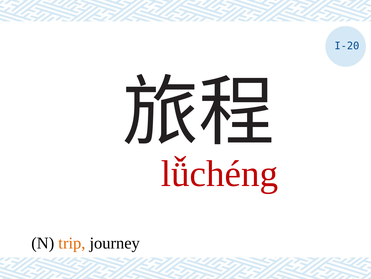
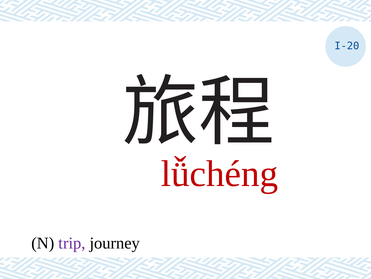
trip colour: orange -> purple
